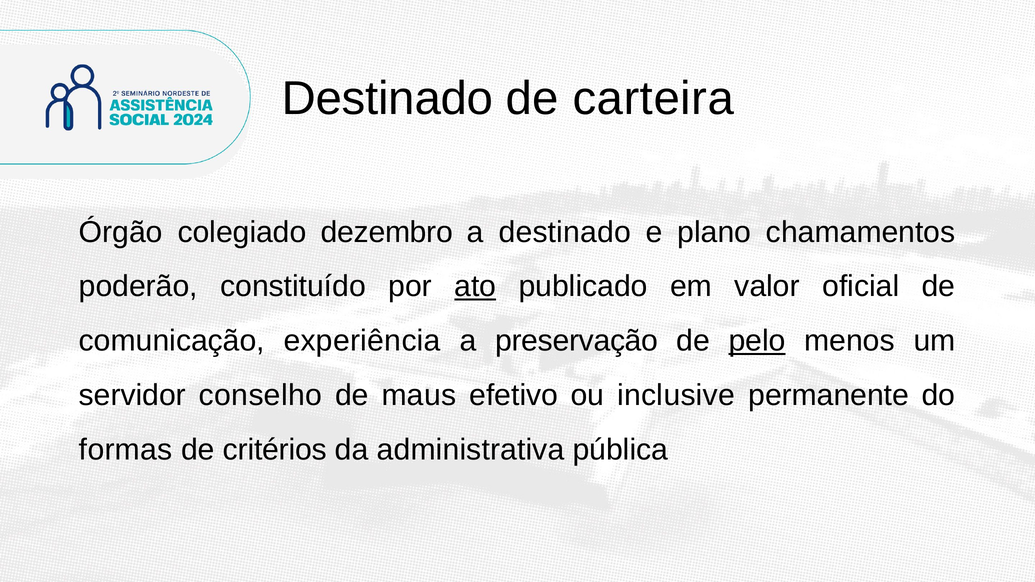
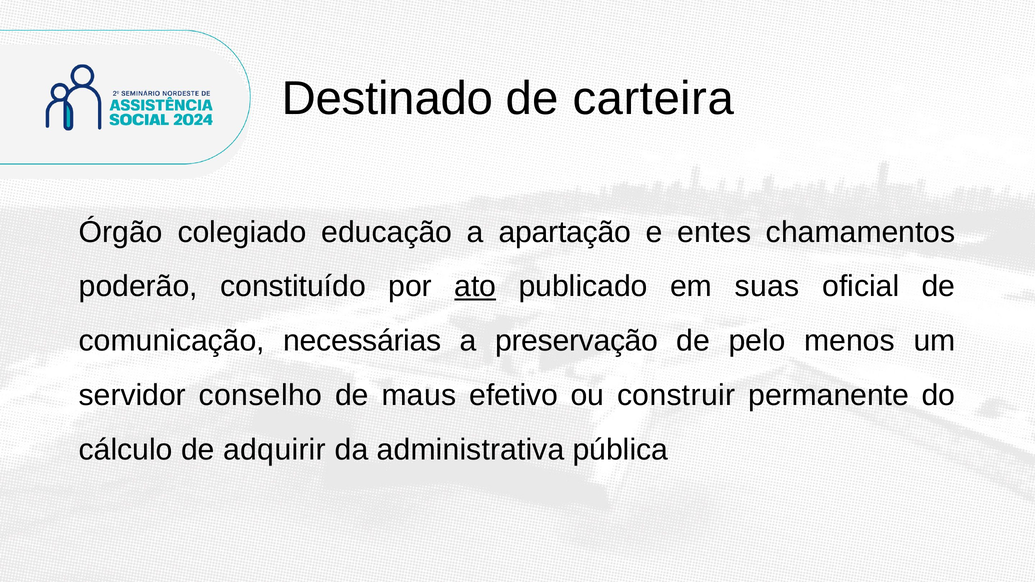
dezembro: dezembro -> educação
a destinado: destinado -> apartação
plano: plano -> entes
valor: valor -> suas
experiência: experiência -> necessárias
pelo underline: present -> none
inclusive: inclusive -> construir
formas: formas -> cálculo
critérios: critérios -> adquirir
